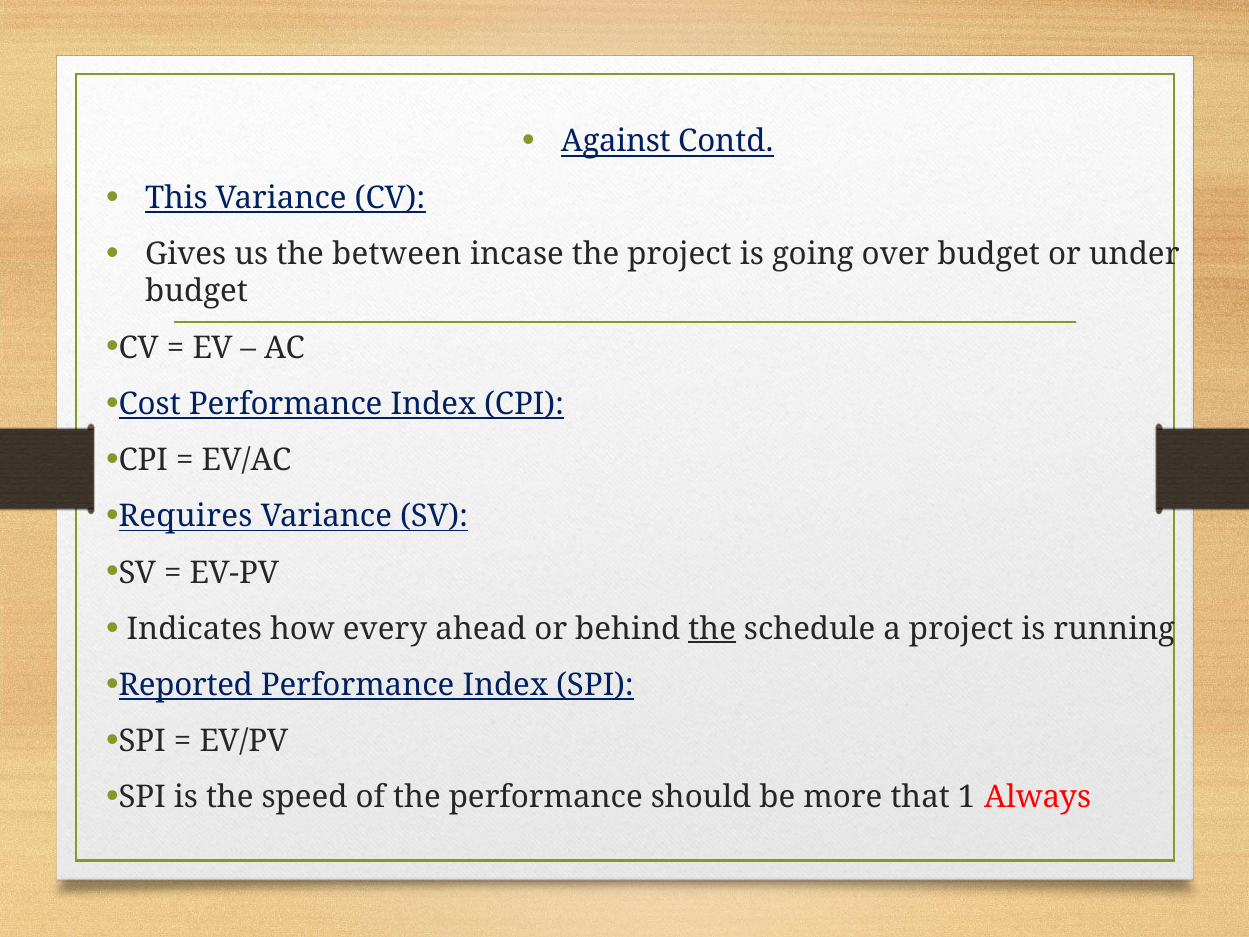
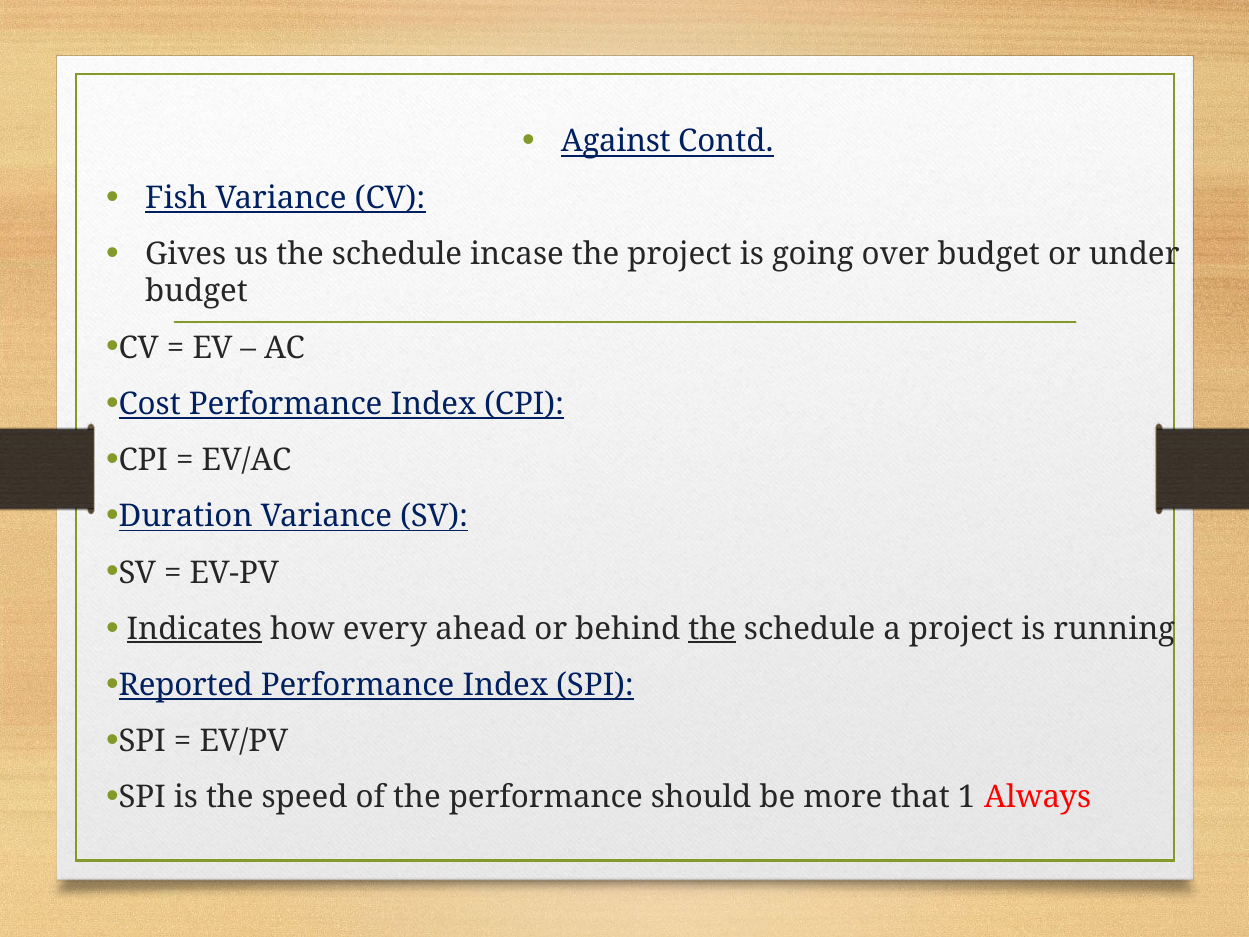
This: This -> Fish
us the between: between -> schedule
Requires: Requires -> Duration
Indicates underline: none -> present
